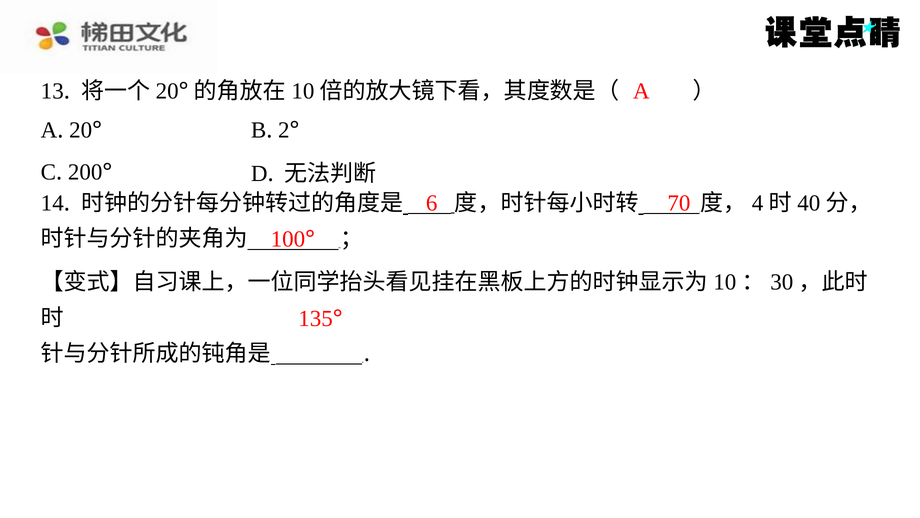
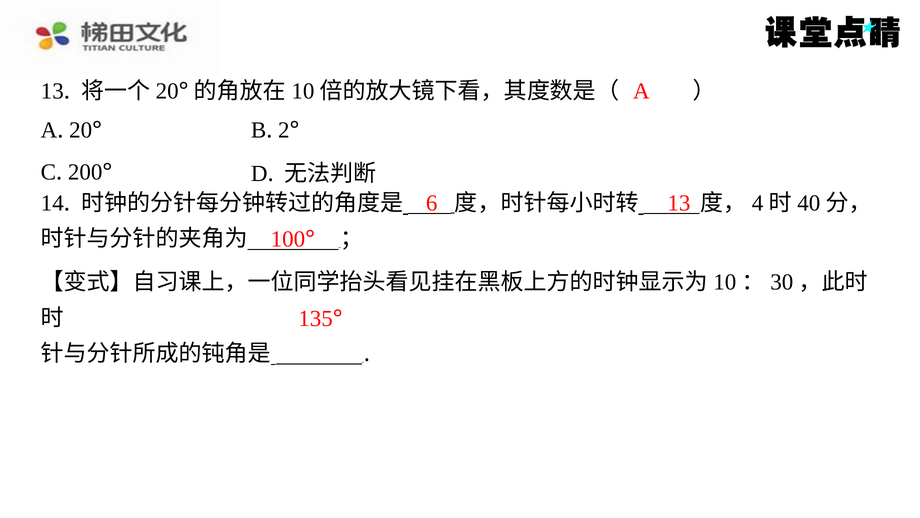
6 70: 70 -> 13
